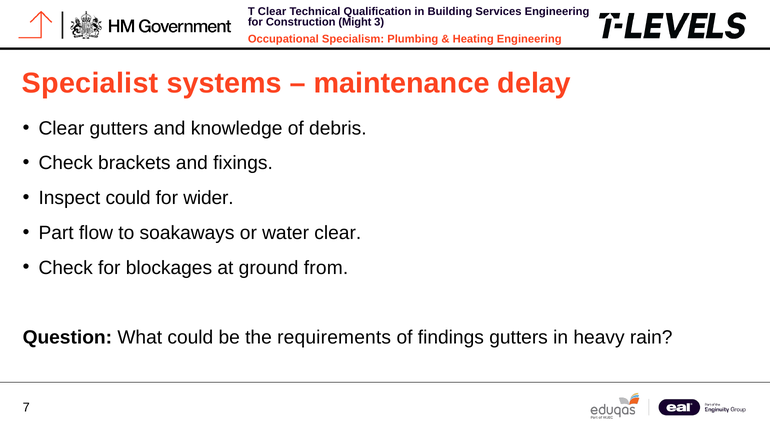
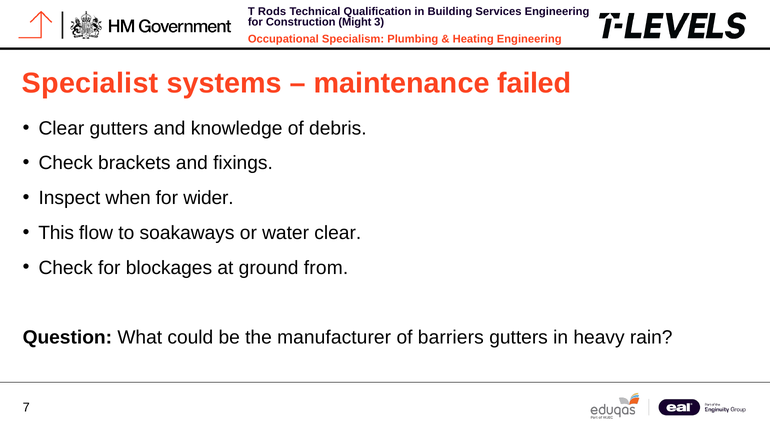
Clear at (272, 12): Clear -> Rods
delay: delay -> failed
Inspect could: could -> when
Part: Part -> This
requirements: requirements -> manufacturer
findings: findings -> barriers
